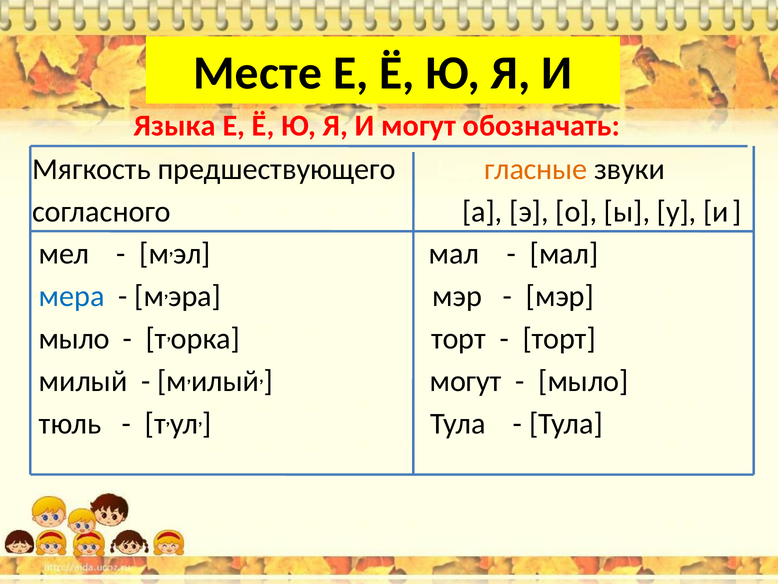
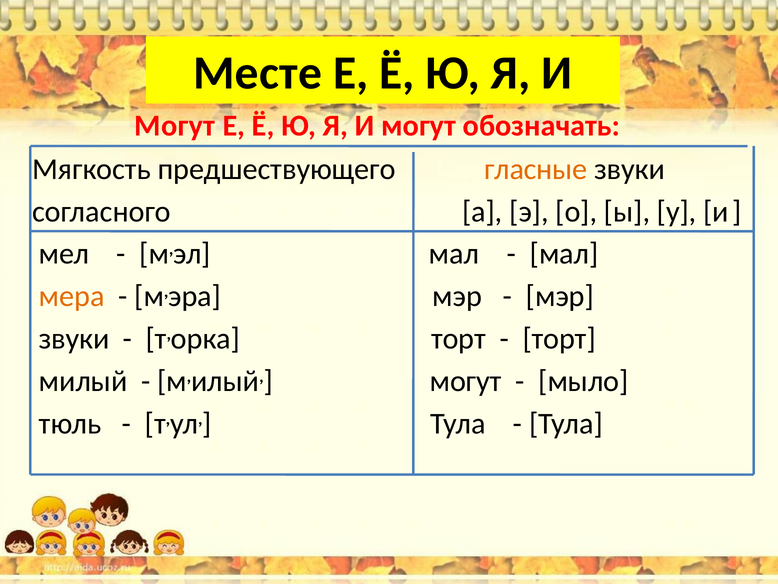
Языка at (175, 126): Языка -> Могут
мера colour: blue -> orange
мыло at (74, 339): мыло -> звуки
